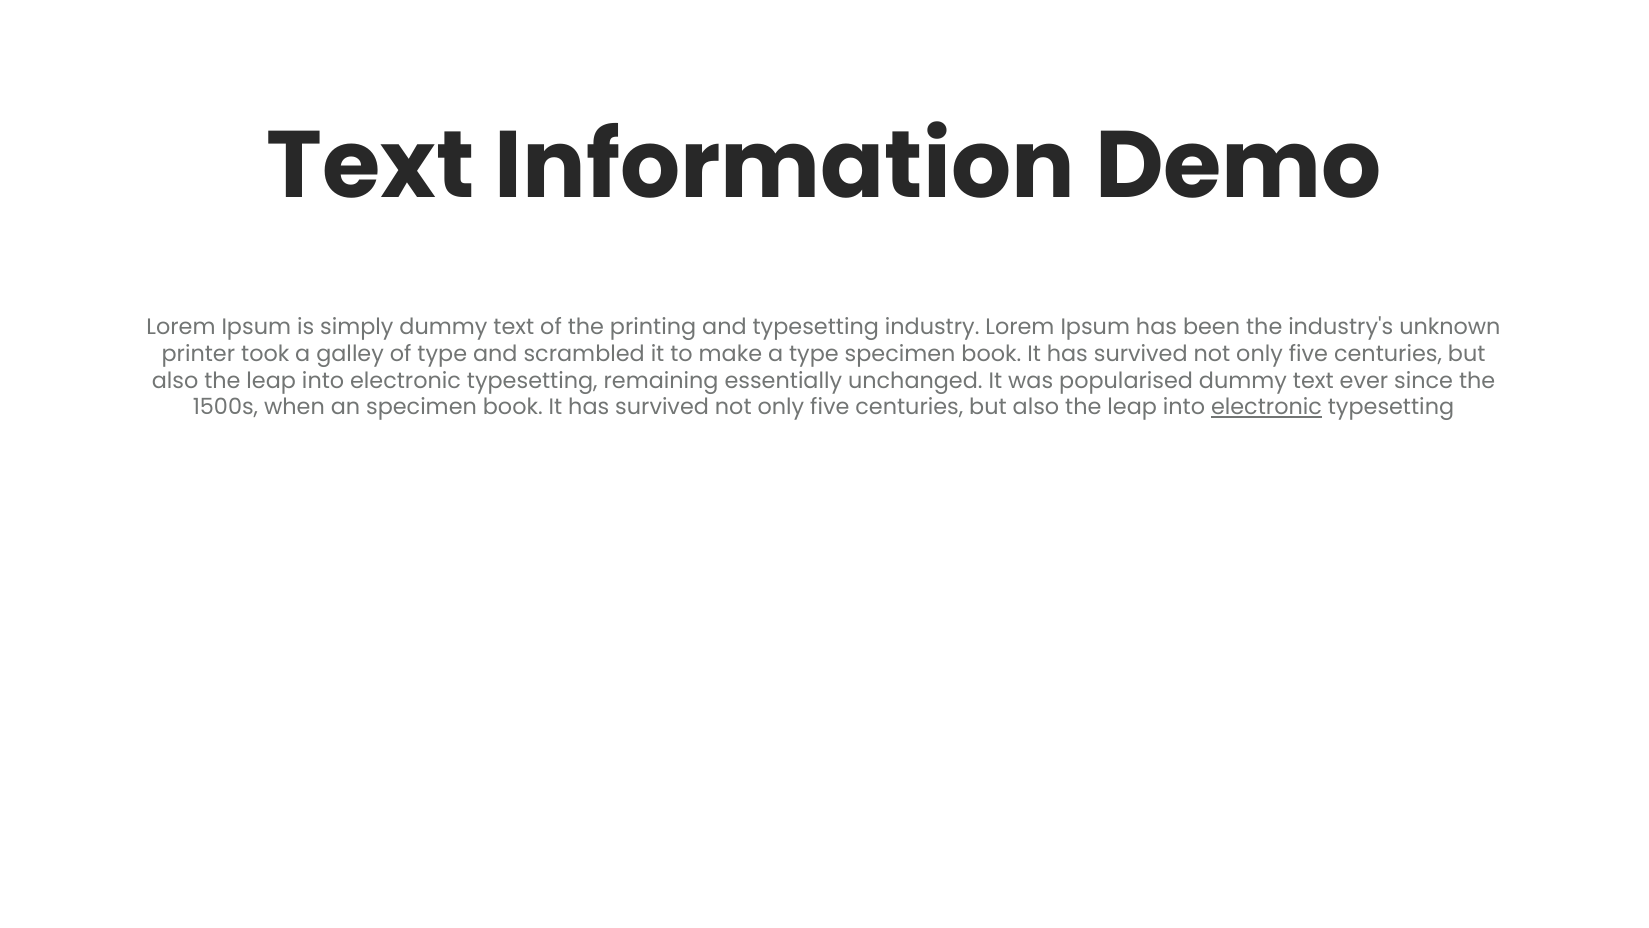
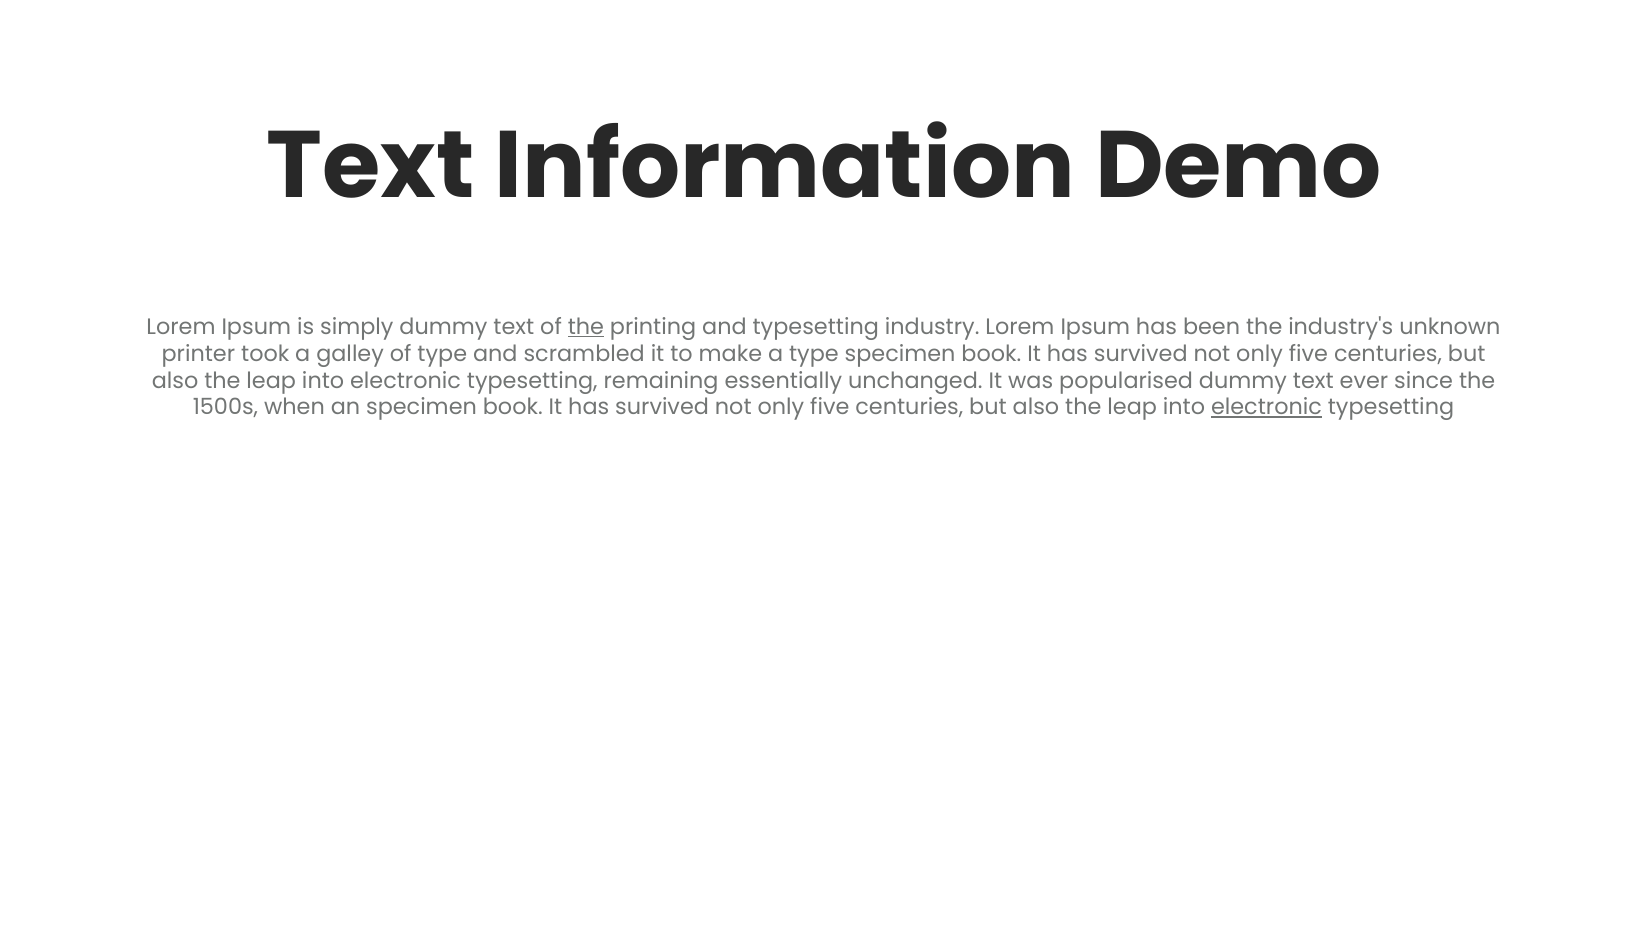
the at (586, 327) underline: none -> present
